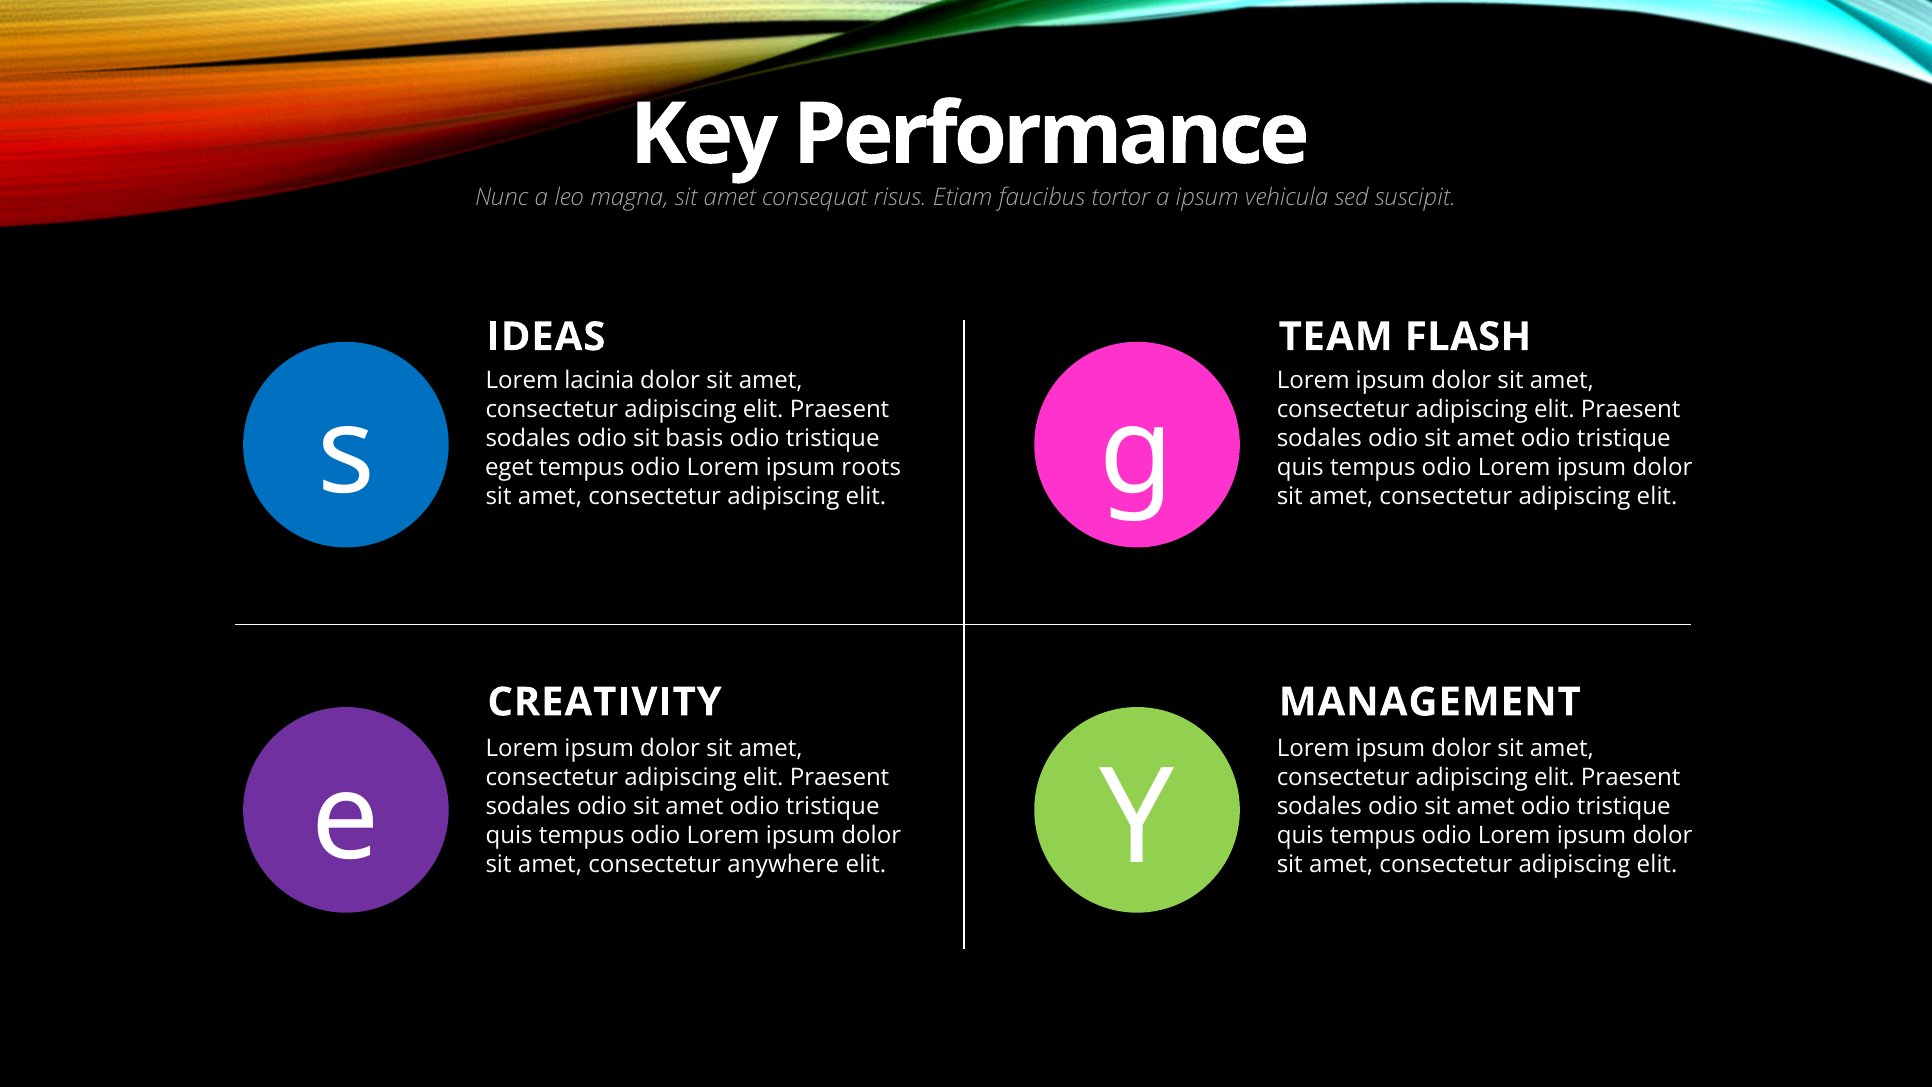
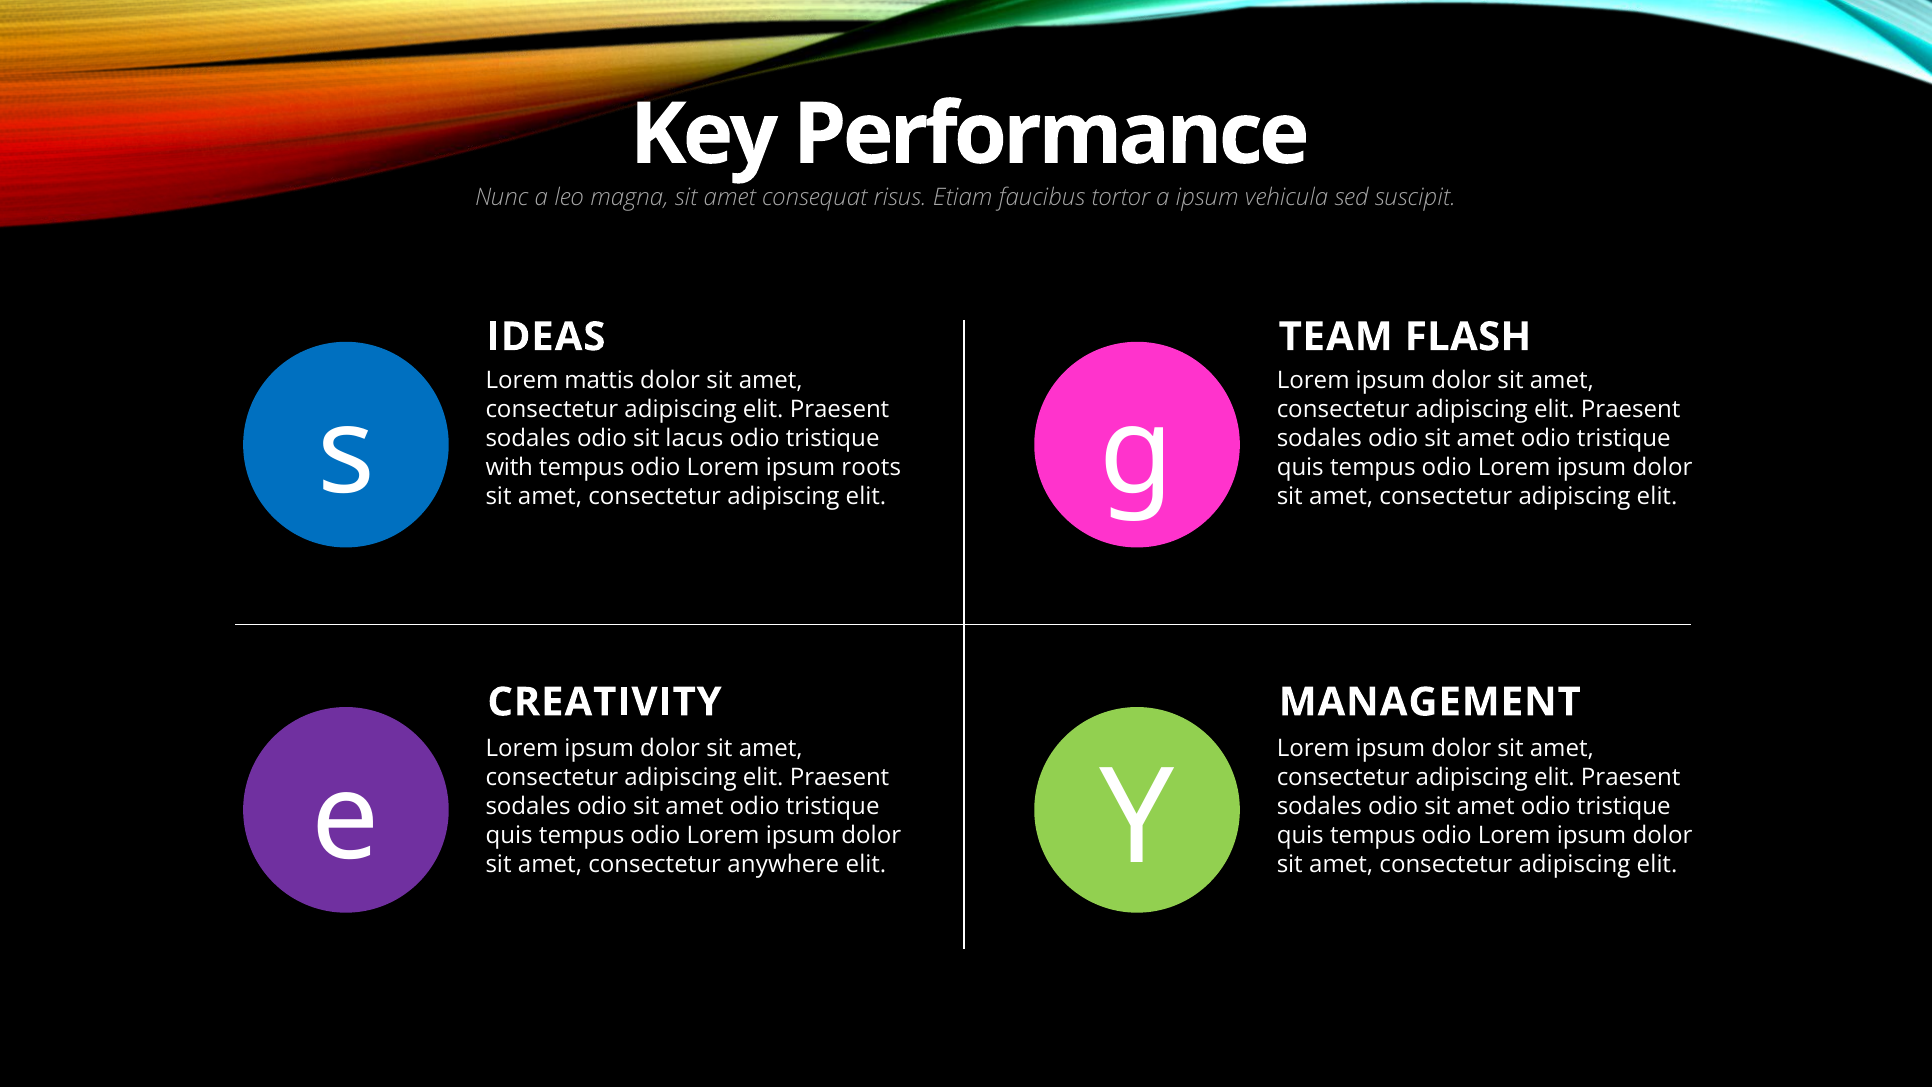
lacinia: lacinia -> mattis
basis: basis -> lacus
eget: eget -> with
